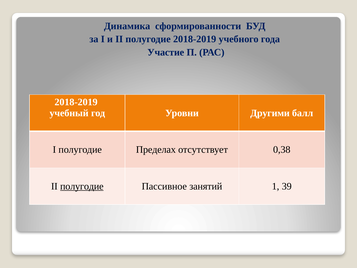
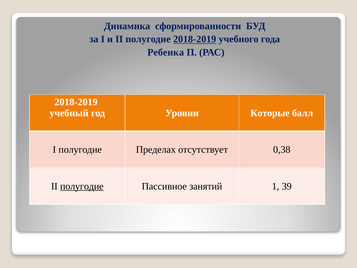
2018-2019 at (195, 39) underline: none -> present
Участие: Участие -> Ребенка
Другими: Другими -> Которые
